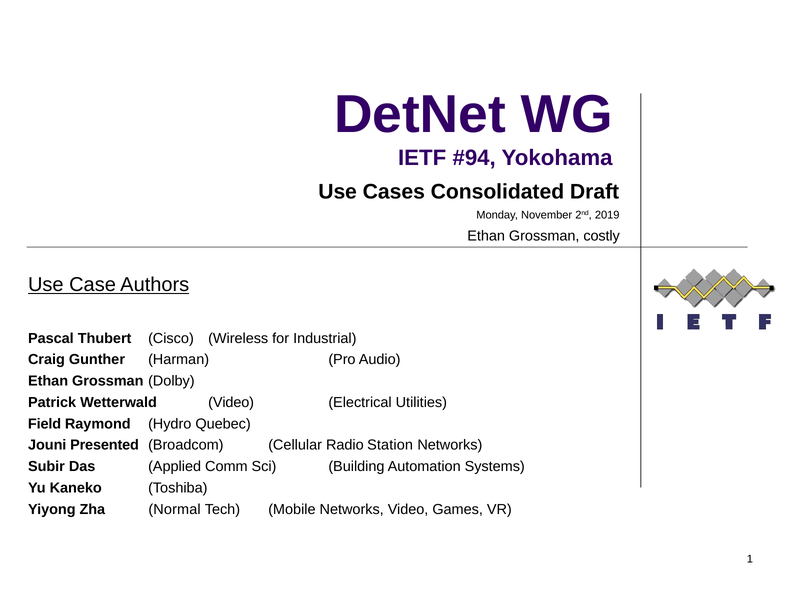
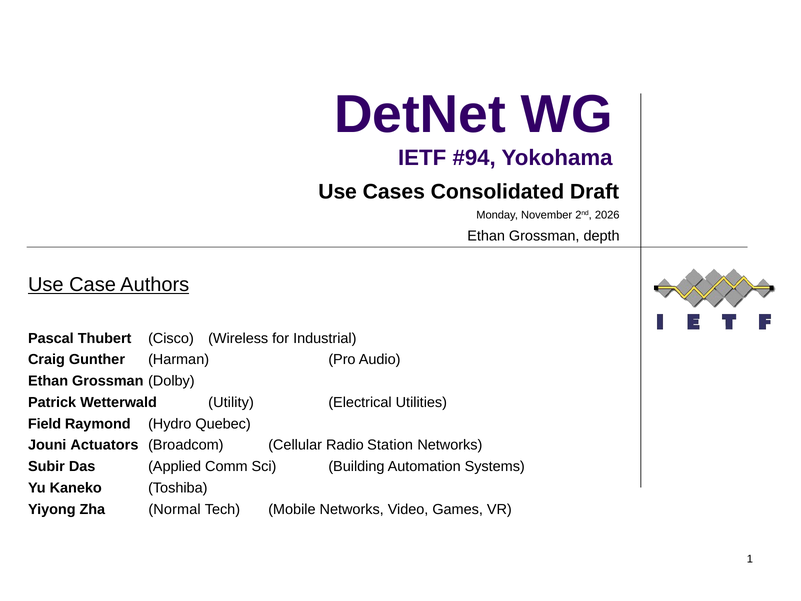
2019: 2019 -> 2026
costly: costly -> depth
Wetterwald Video: Video -> Utility
Presented: Presented -> Actuators
